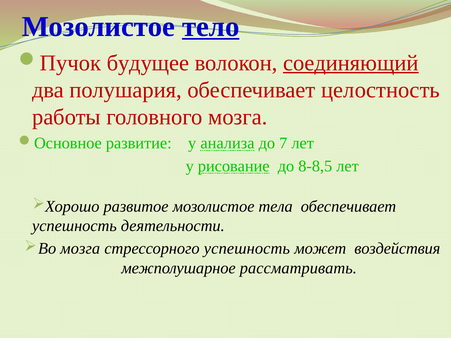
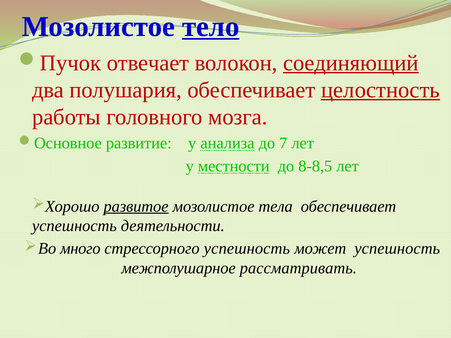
будущее: будущее -> отвечает
целостность underline: none -> present
рисование: рисование -> местности
развитое underline: none -> present
мозга at (80, 249): мозга -> много
может воздействия: воздействия -> успешность
